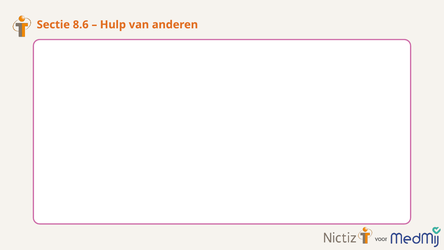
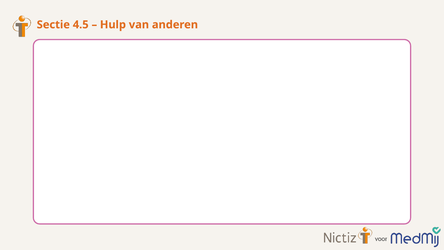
8.6: 8.6 -> 4.5
